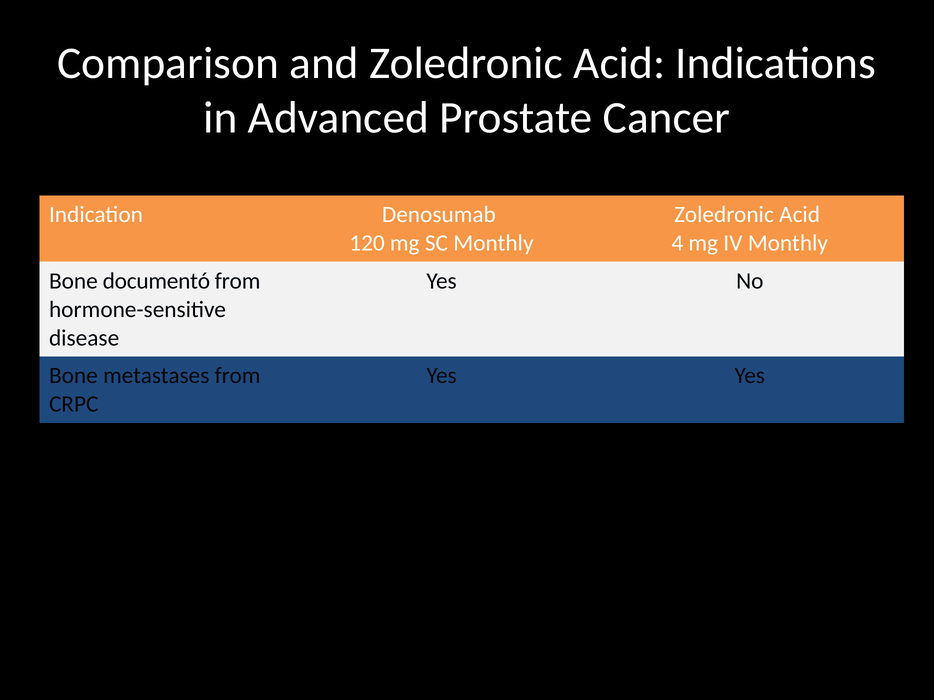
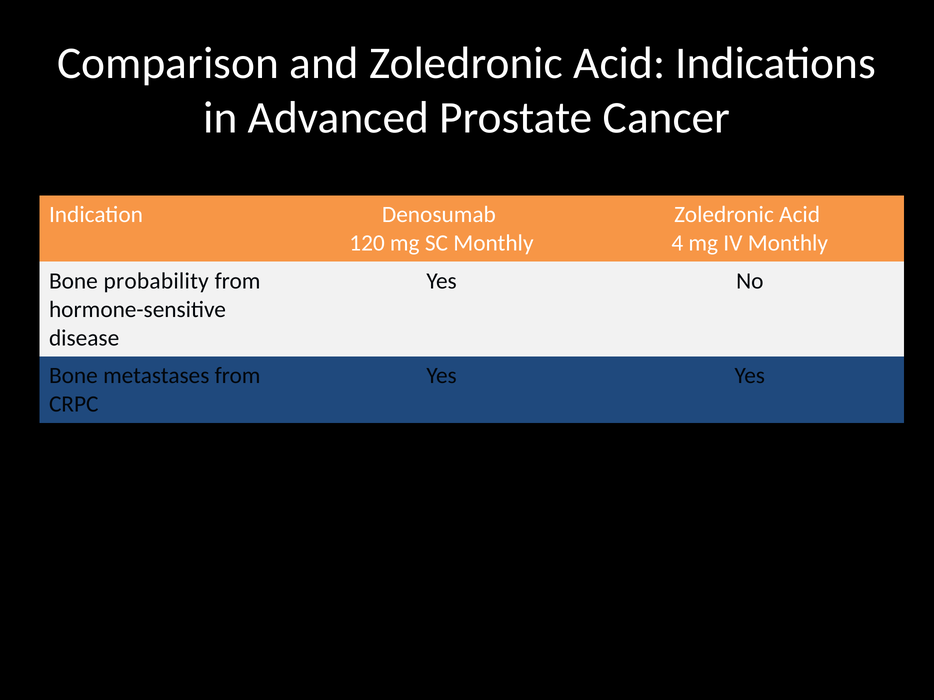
documentó: documentó -> probability
